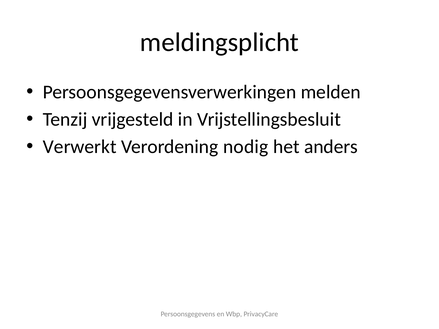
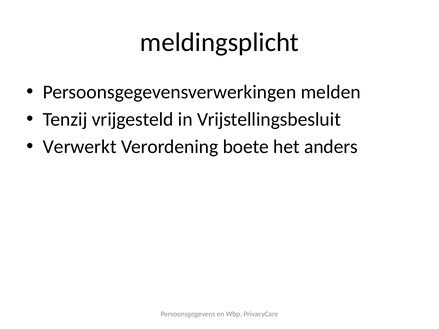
nodig: nodig -> boete
